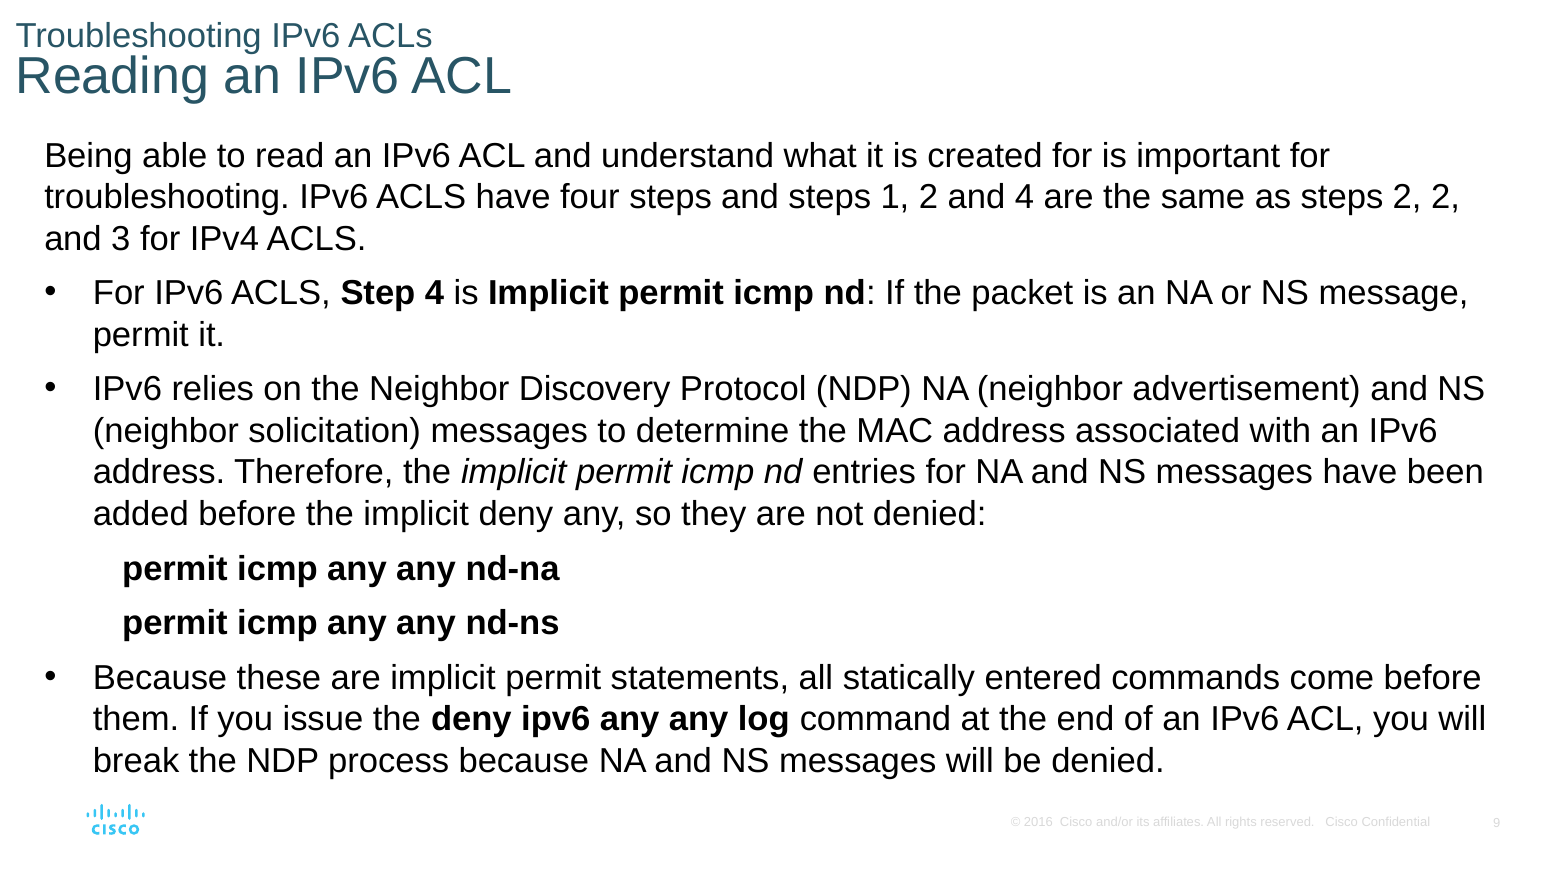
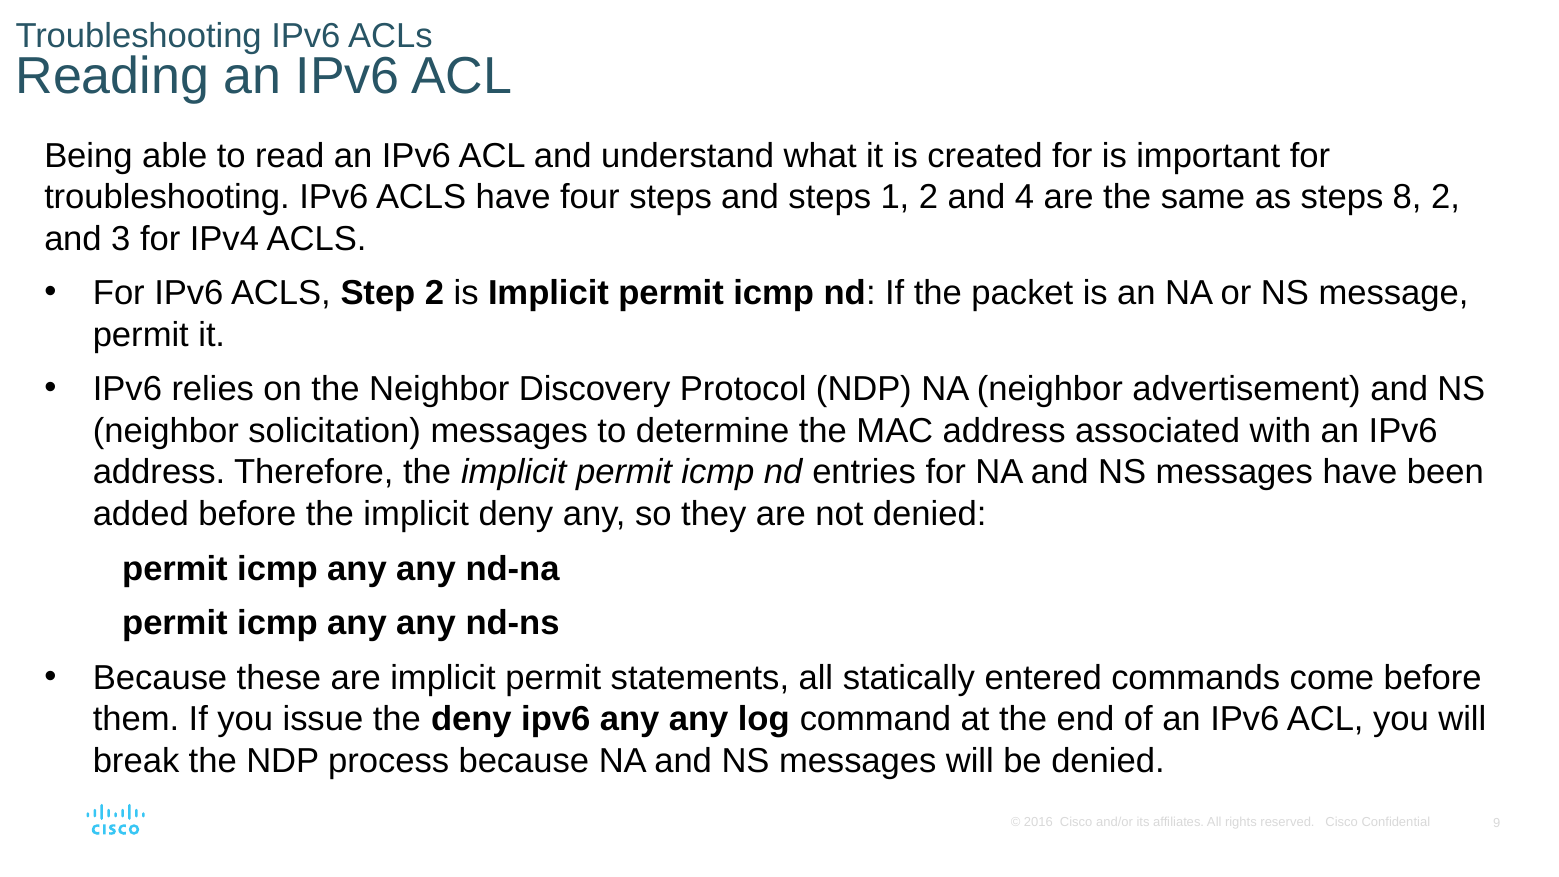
steps 2: 2 -> 8
Step 4: 4 -> 2
